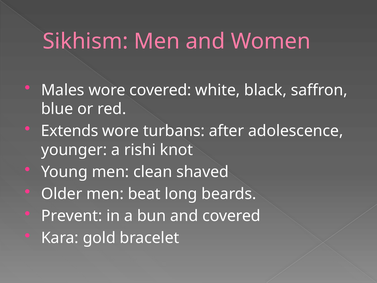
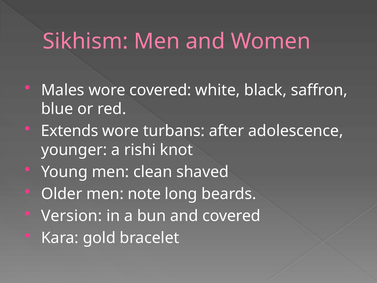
beat: beat -> note
Prevent: Prevent -> Version
